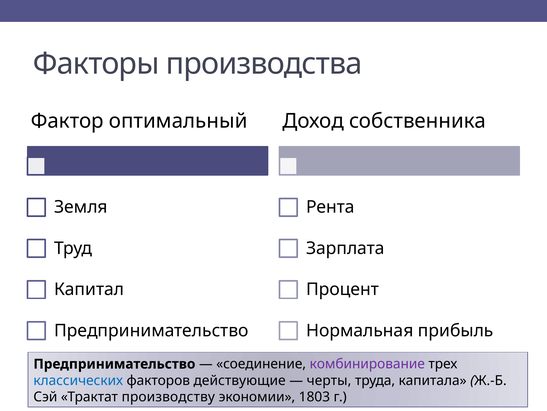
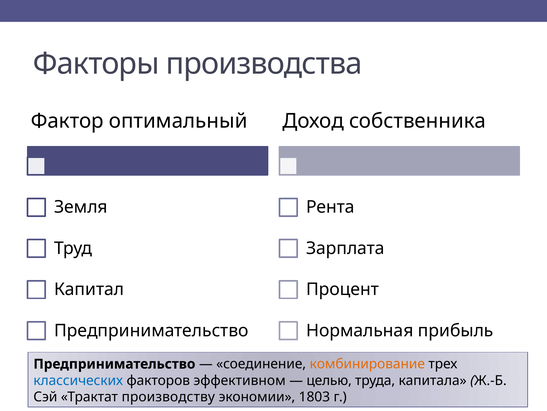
комбинирование colour: purple -> orange
действующие: действующие -> эффективном
черты: черты -> целью
